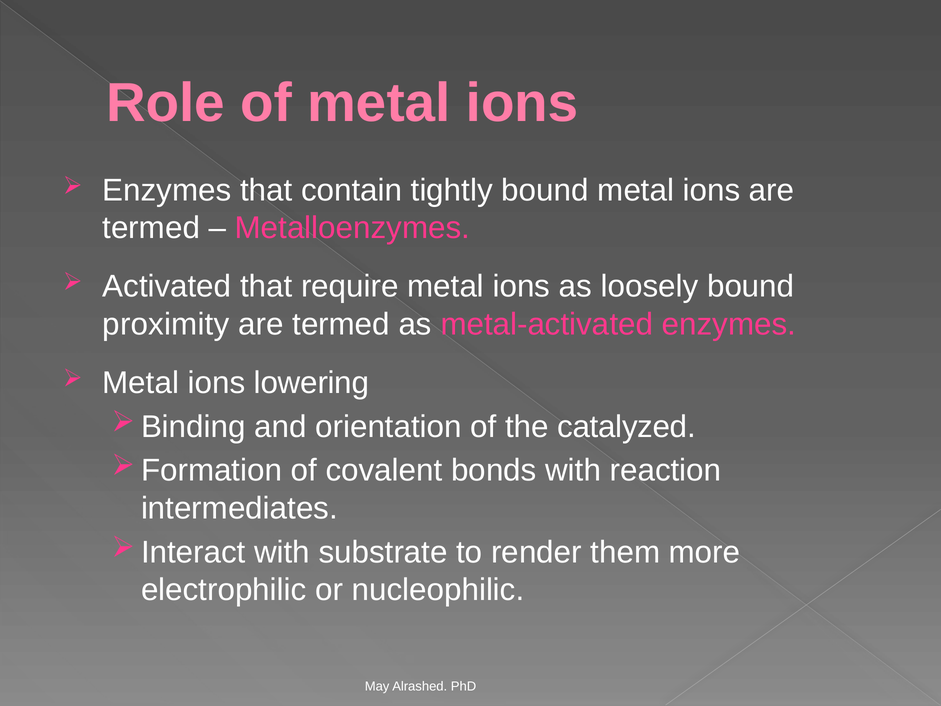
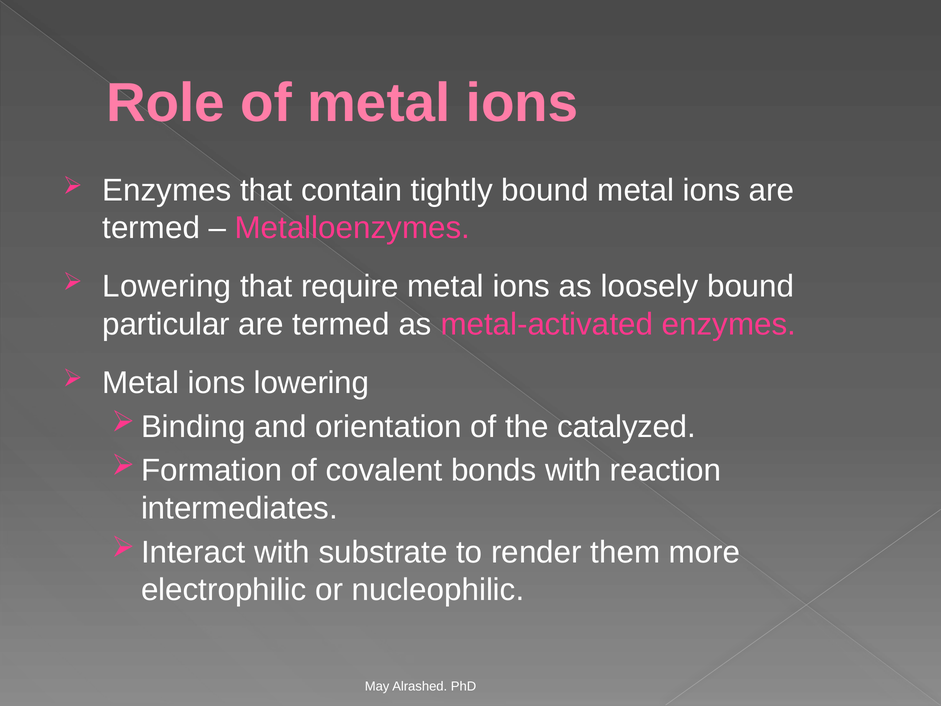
Activated at (167, 286): Activated -> Lowering
proximity: proximity -> particular
